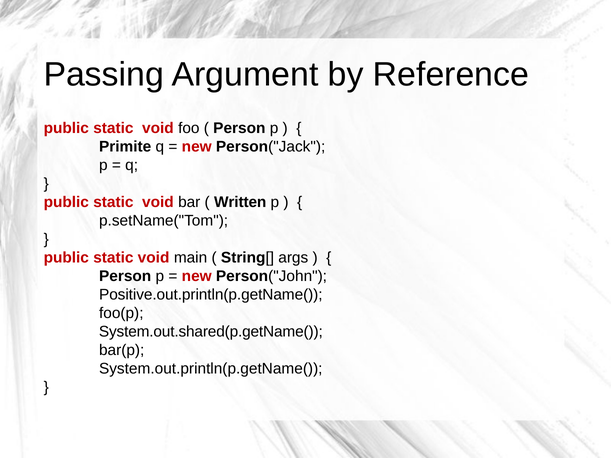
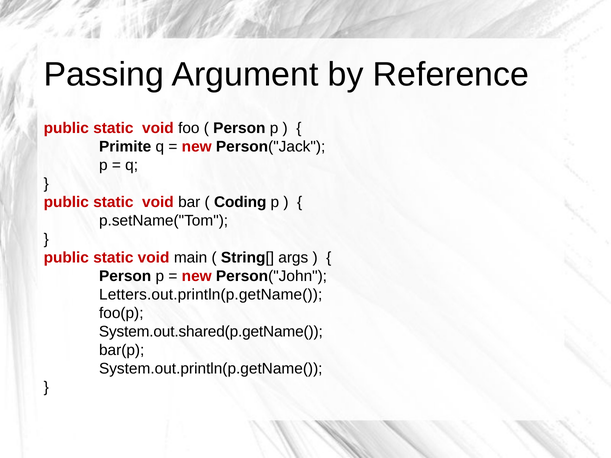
Written: Written -> Coding
Positive.out.println(p.getName(: Positive.out.println(p.getName( -> Letters.out.println(p.getName(
